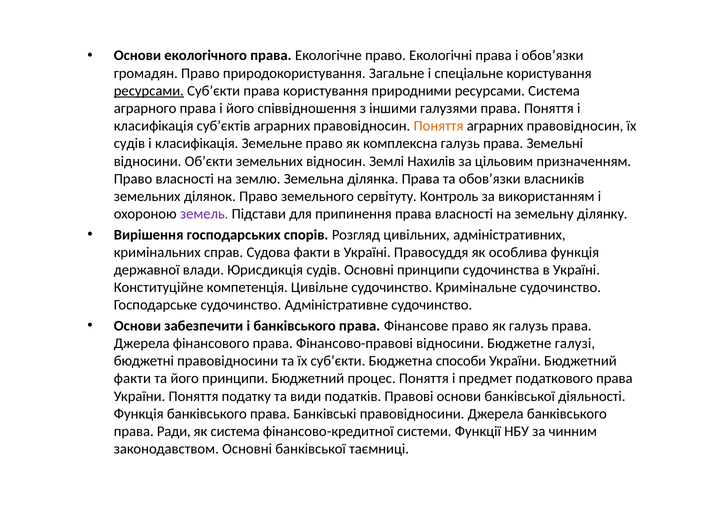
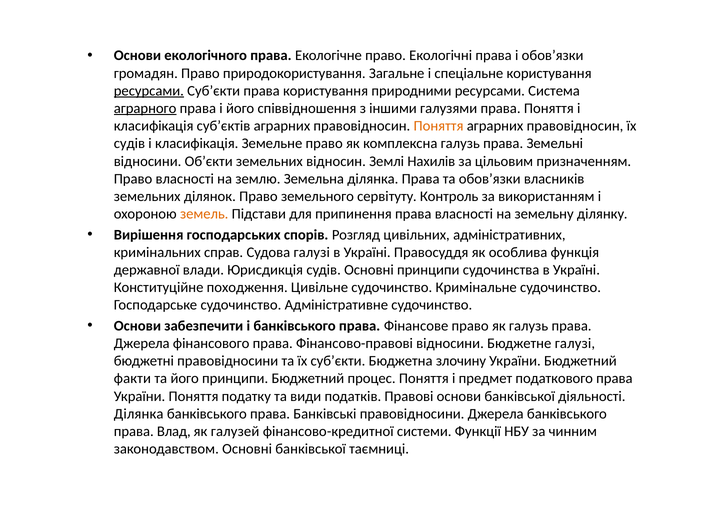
аграрного underline: none -> present
земель colour: purple -> orange
Судова факти: факти -> галузі
компетенція: компетенція -> походження
способи: способи -> злочину
Функція at (139, 414): Функція -> Ділянка
Ради: Ради -> Влад
як система: система -> галузей
